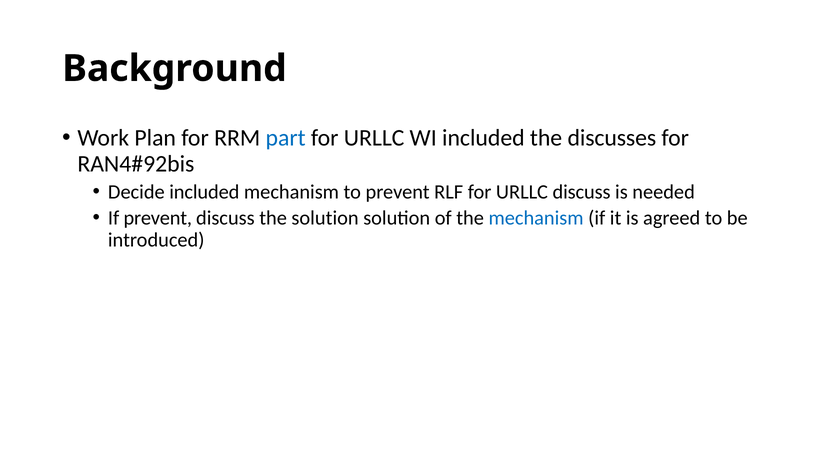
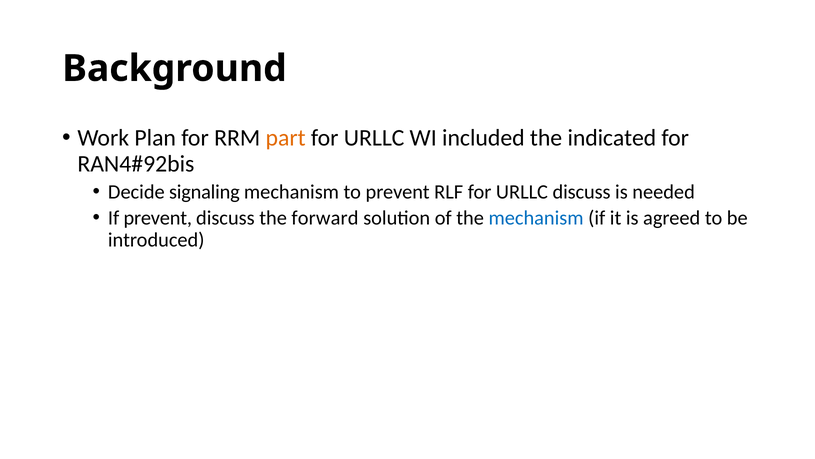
part colour: blue -> orange
discusses: discusses -> indicated
Decide included: included -> signaling
the solution: solution -> forward
